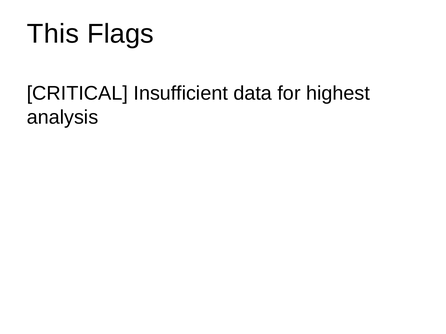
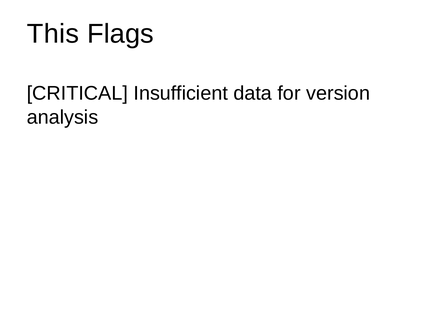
highest: highest -> version
